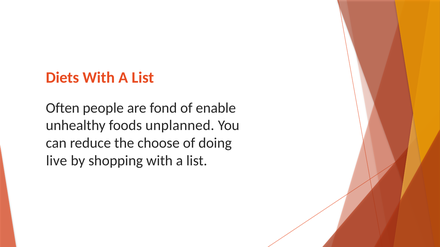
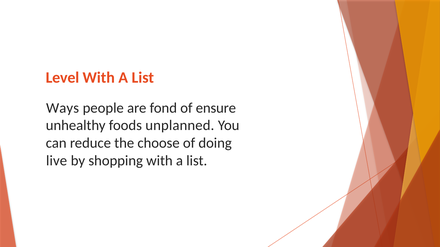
Diets: Diets -> Level
Often: Often -> Ways
enable: enable -> ensure
